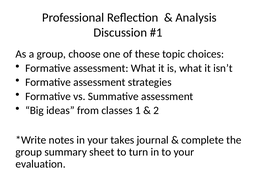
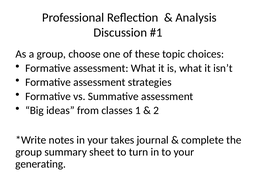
evaluation: evaluation -> generating
